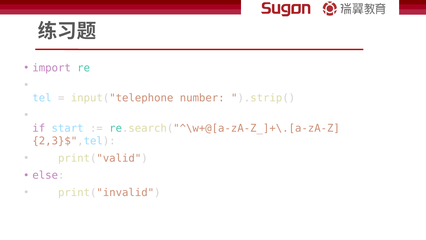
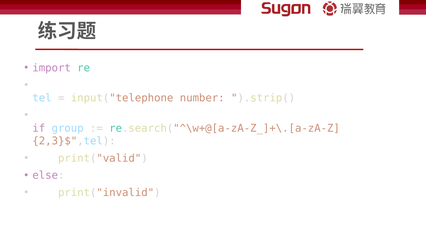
start: start -> group
